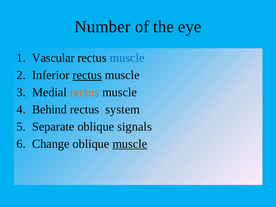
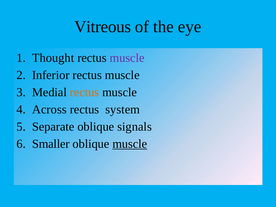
Number: Number -> Vitreous
Vascular: Vascular -> Thought
muscle at (127, 58) colour: blue -> purple
rectus at (87, 75) underline: present -> none
Behind: Behind -> Across
Change: Change -> Smaller
